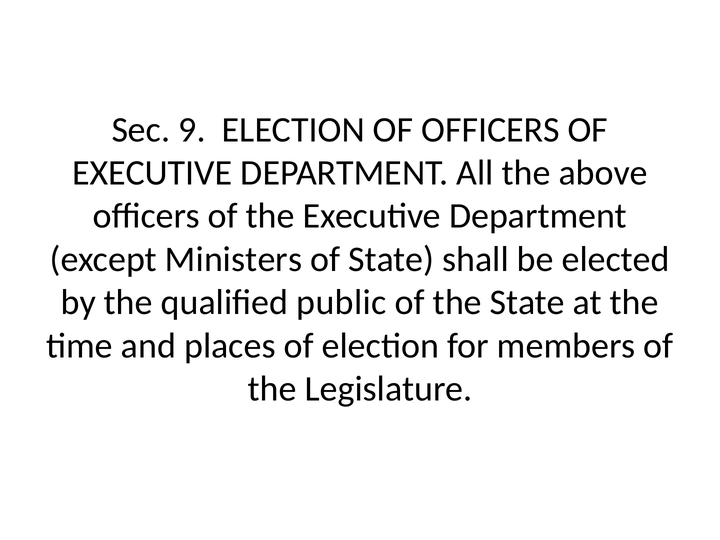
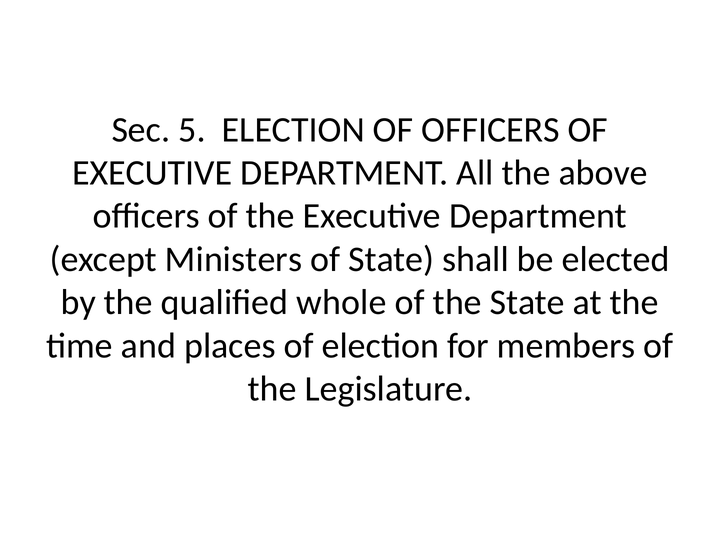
9: 9 -> 5
public: public -> whole
